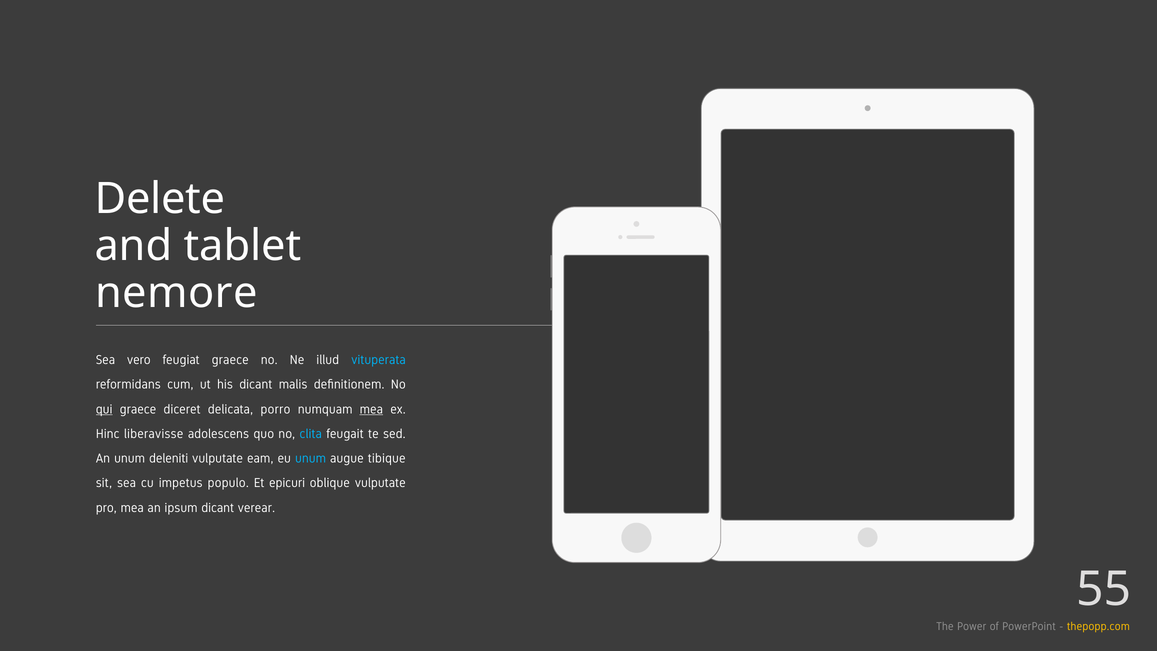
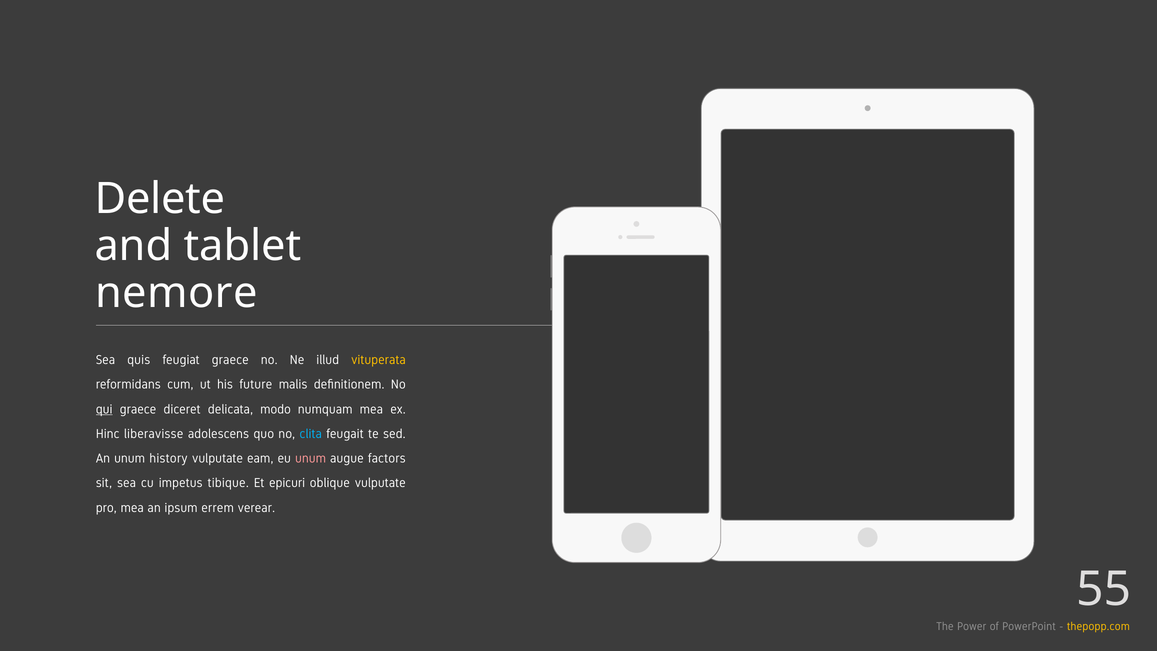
vero: vero -> quis
vituperata colour: light blue -> yellow
his dicant: dicant -> future
porro: porro -> modo
mea at (371, 409) underline: present -> none
deleniti: deleniti -> history
unum at (311, 458) colour: light blue -> pink
tibique: tibique -> factors
populo: populo -> tibique
ipsum dicant: dicant -> errem
